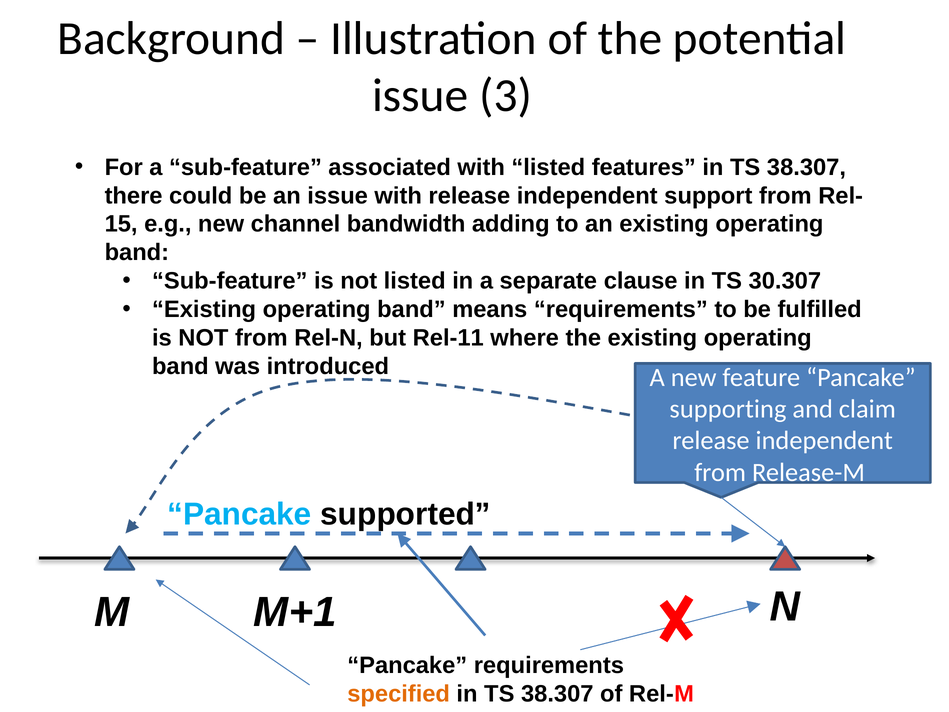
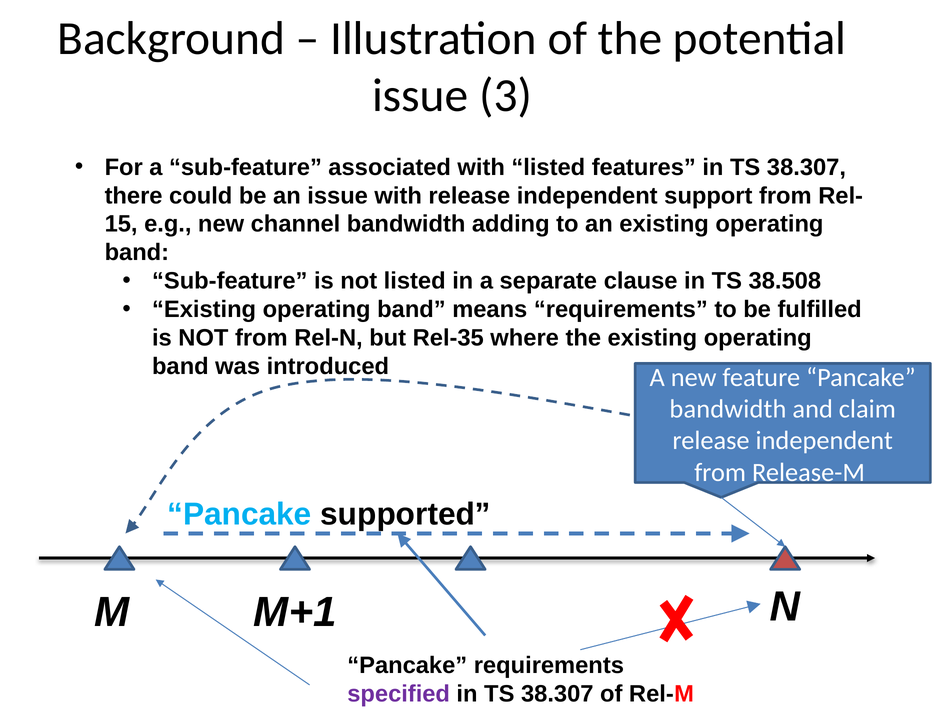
30.307: 30.307 -> 38.508
Rel-11: Rel-11 -> Rel-35
supporting at (728, 409): supporting -> bandwidth
specified colour: orange -> purple
